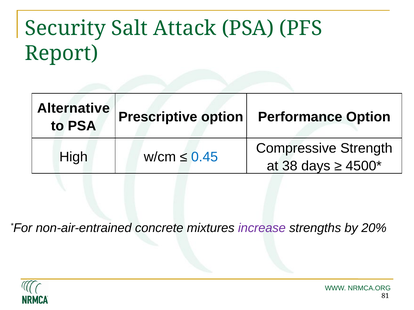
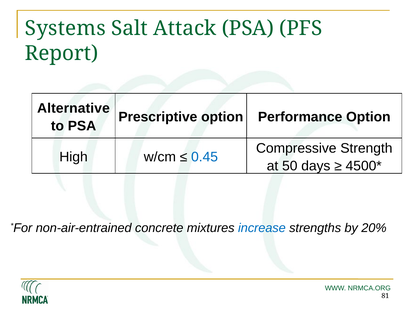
Security: Security -> Systems
38: 38 -> 50
increase colour: purple -> blue
